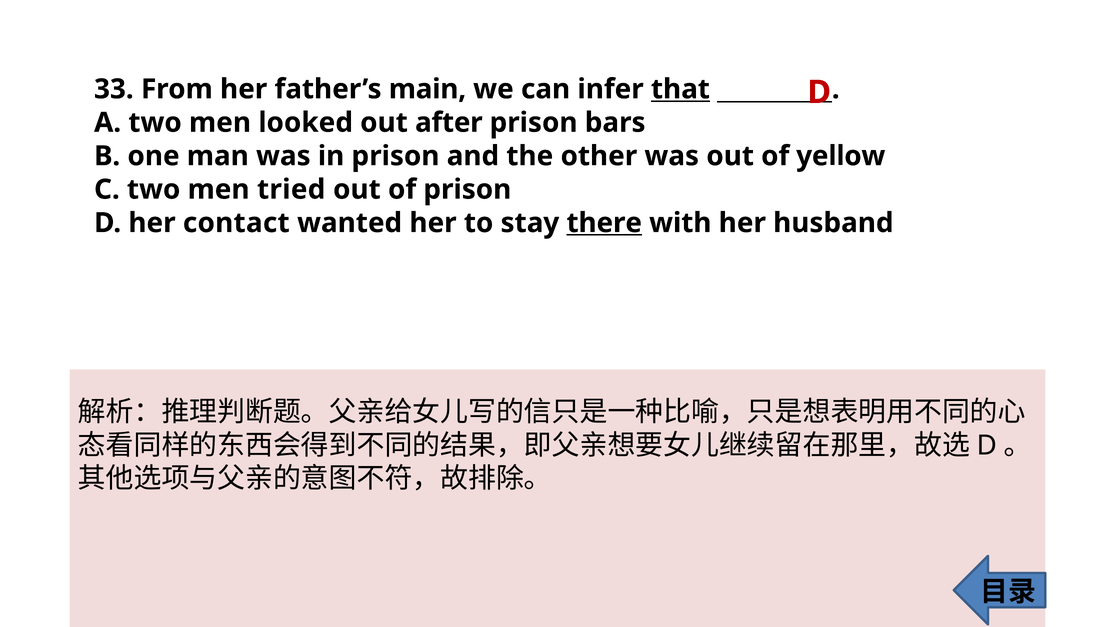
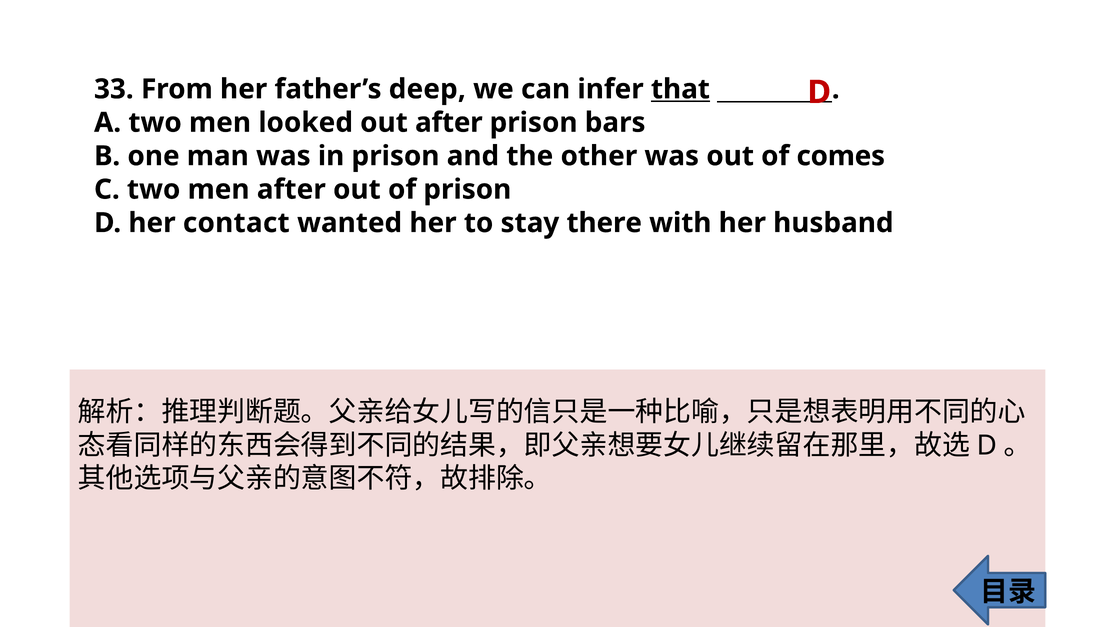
main: main -> deep
yellow: yellow -> comes
men tried: tried -> after
there underline: present -> none
